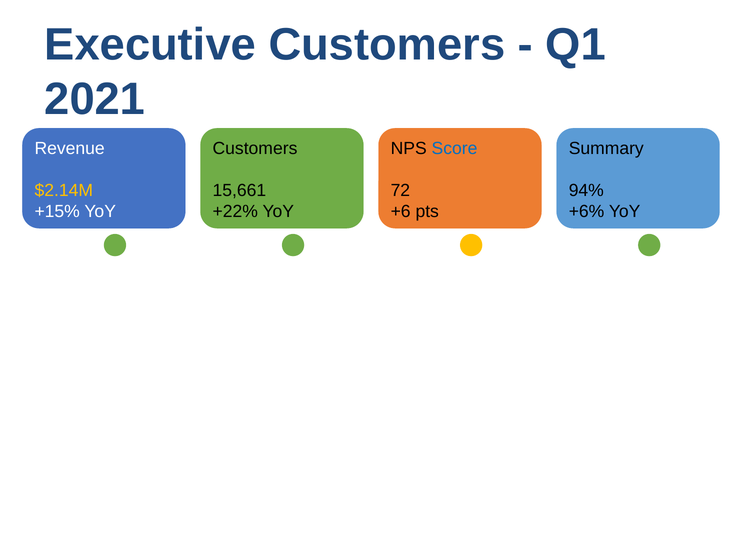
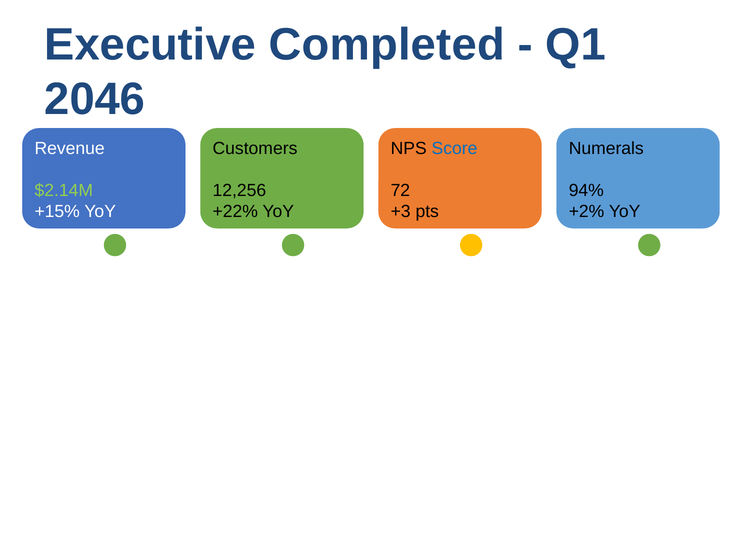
Executive Customers: Customers -> Completed
2021: 2021 -> 2046
Summary: Summary -> Numerals
$2.14M colour: yellow -> light green
15,661: 15,661 -> 12,256
+6: +6 -> +3
+6%: +6% -> +2%
